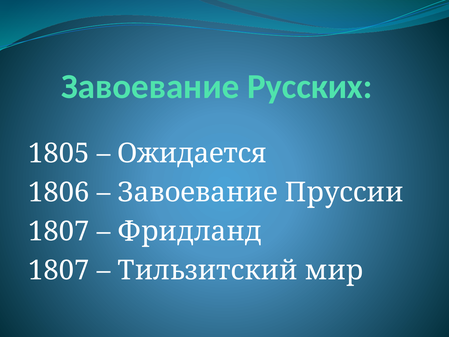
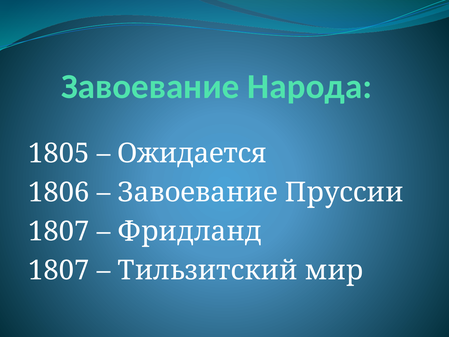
Русских: Русских -> Народа
